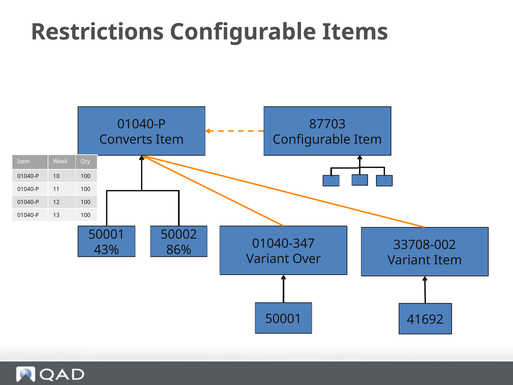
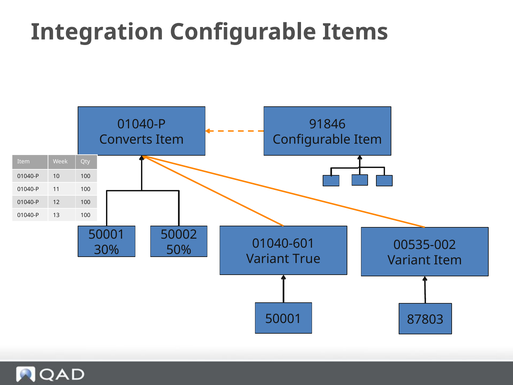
Restrictions: Restrictions -> Integration
87703: 87703 -> 91846
01040-347: 01040-347 -> 01040-601
33708-002: 33708-002 -> 00535-002
86%: 86% -> 50%
43%: 43% -> 30%
Over: Over -> True
41692: 41692 -> 87803
